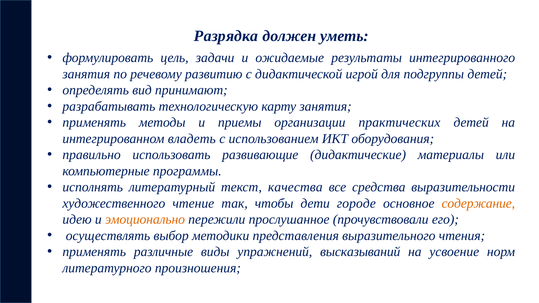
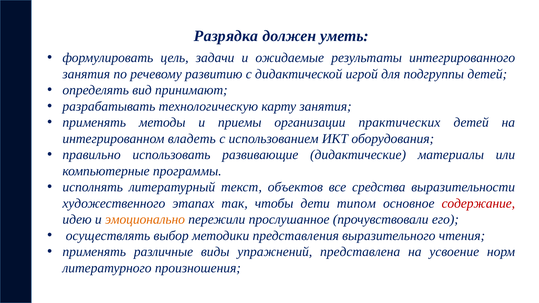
качества: качества -> объектов
чтение: чтение -> этапах
городе: городе -> типом
содержание colour: orange -> red
высказываний: высказываний -> представлена
